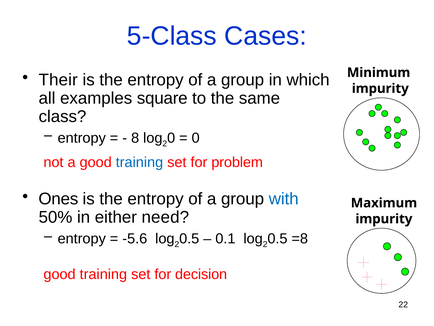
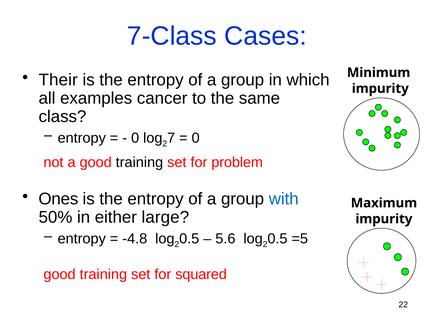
5-Class: 5-Class -> 7-Class
square: square -> cancer
8 at (135, 138): 8 -> 0
0 at (171, 138): 0 -> 7
training at (139, 162) colour: blue -> black
need: need -> large
-5.6: -5.6 -> -4.8
0.1: 0.1 -> 5.6
=8: =8 -> =5
decision: decision -> squared
